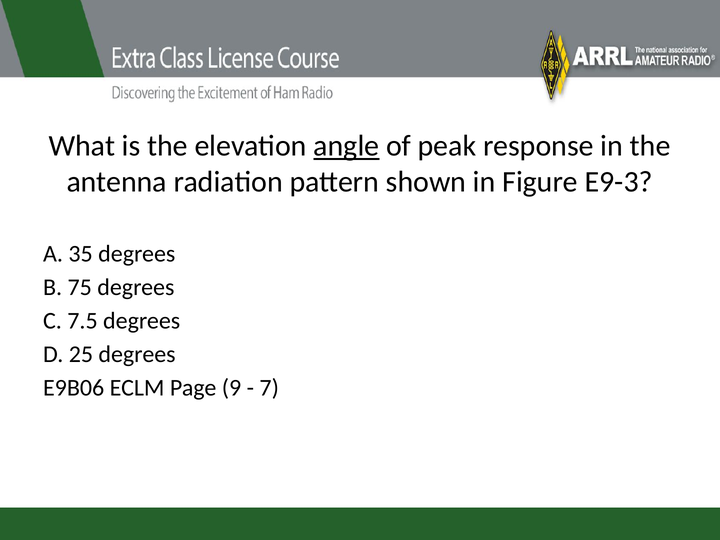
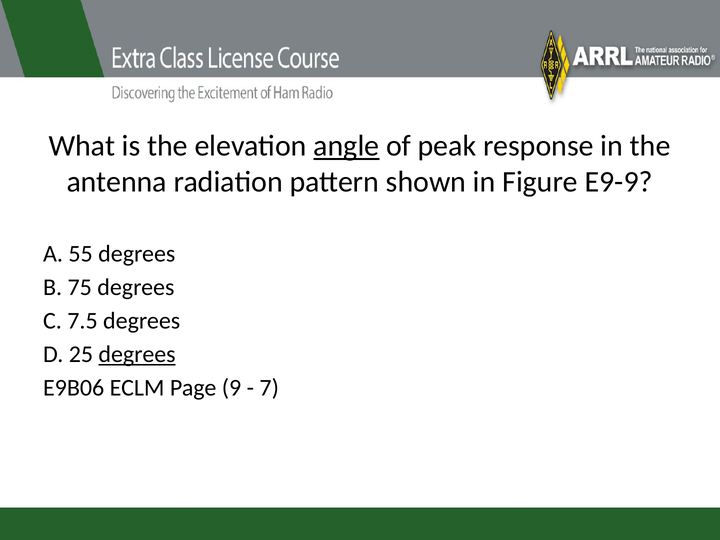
E9-3: E9-3 -> E9-9
35: 35 -> 55
degrees at (137, 354) underline: none -> present
